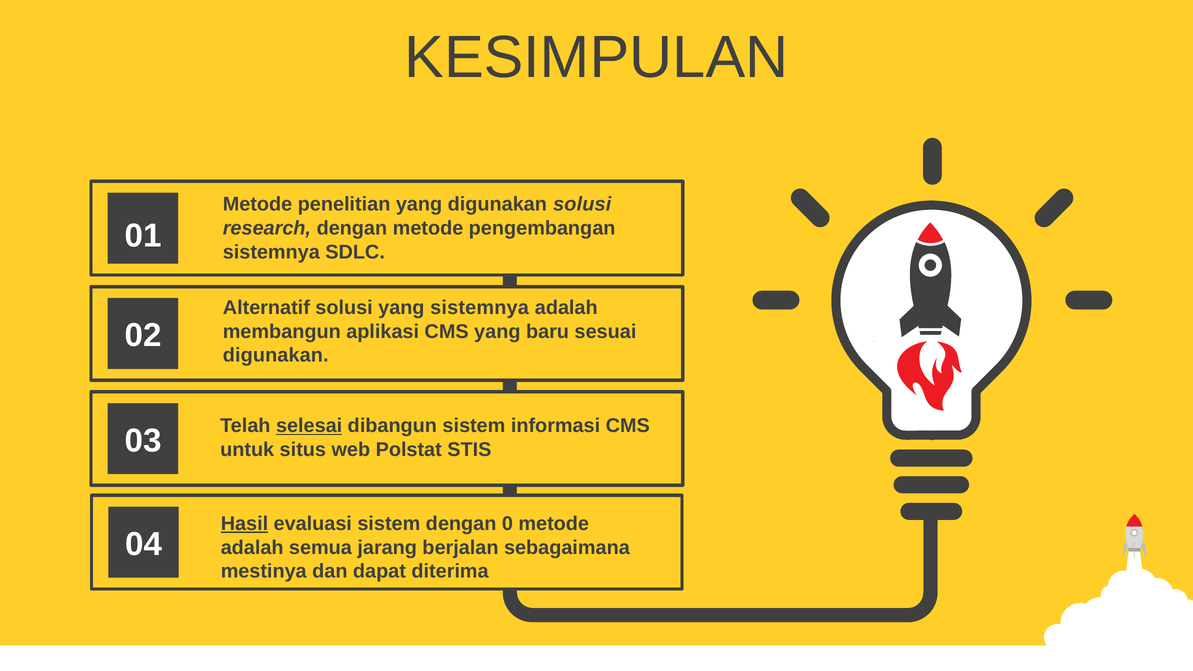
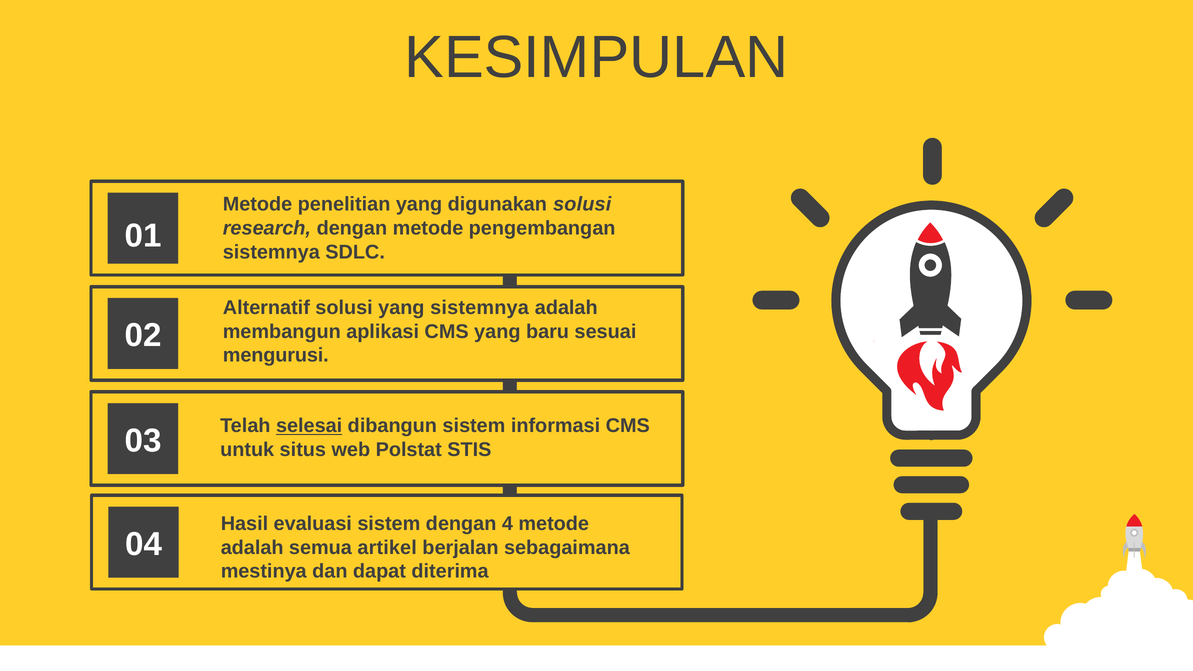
digunakan at (276, 355): digunakan -> mengurusi
Hasil underline: present -> none
0: 0 -> 4
jarang: jarang -> artikel
